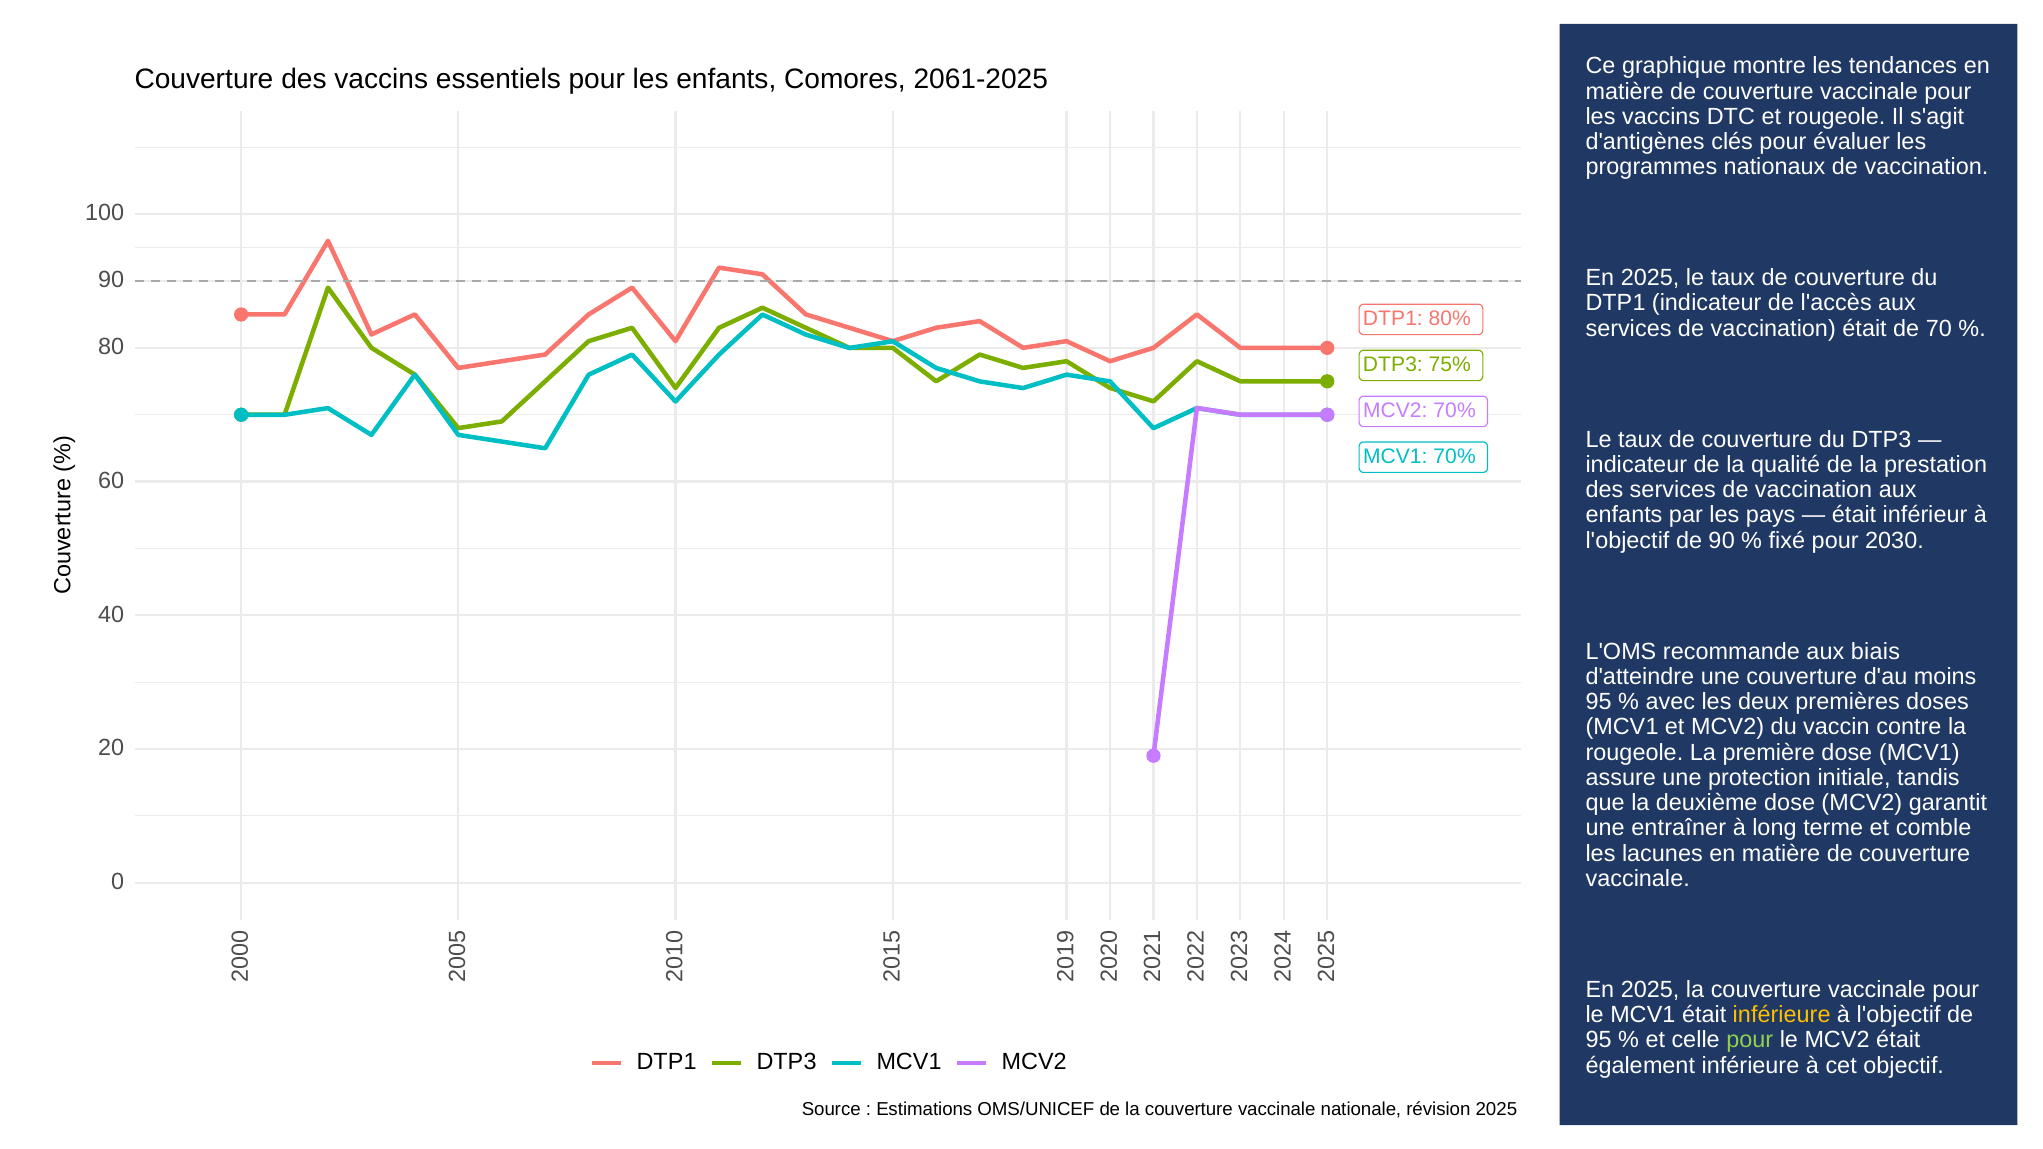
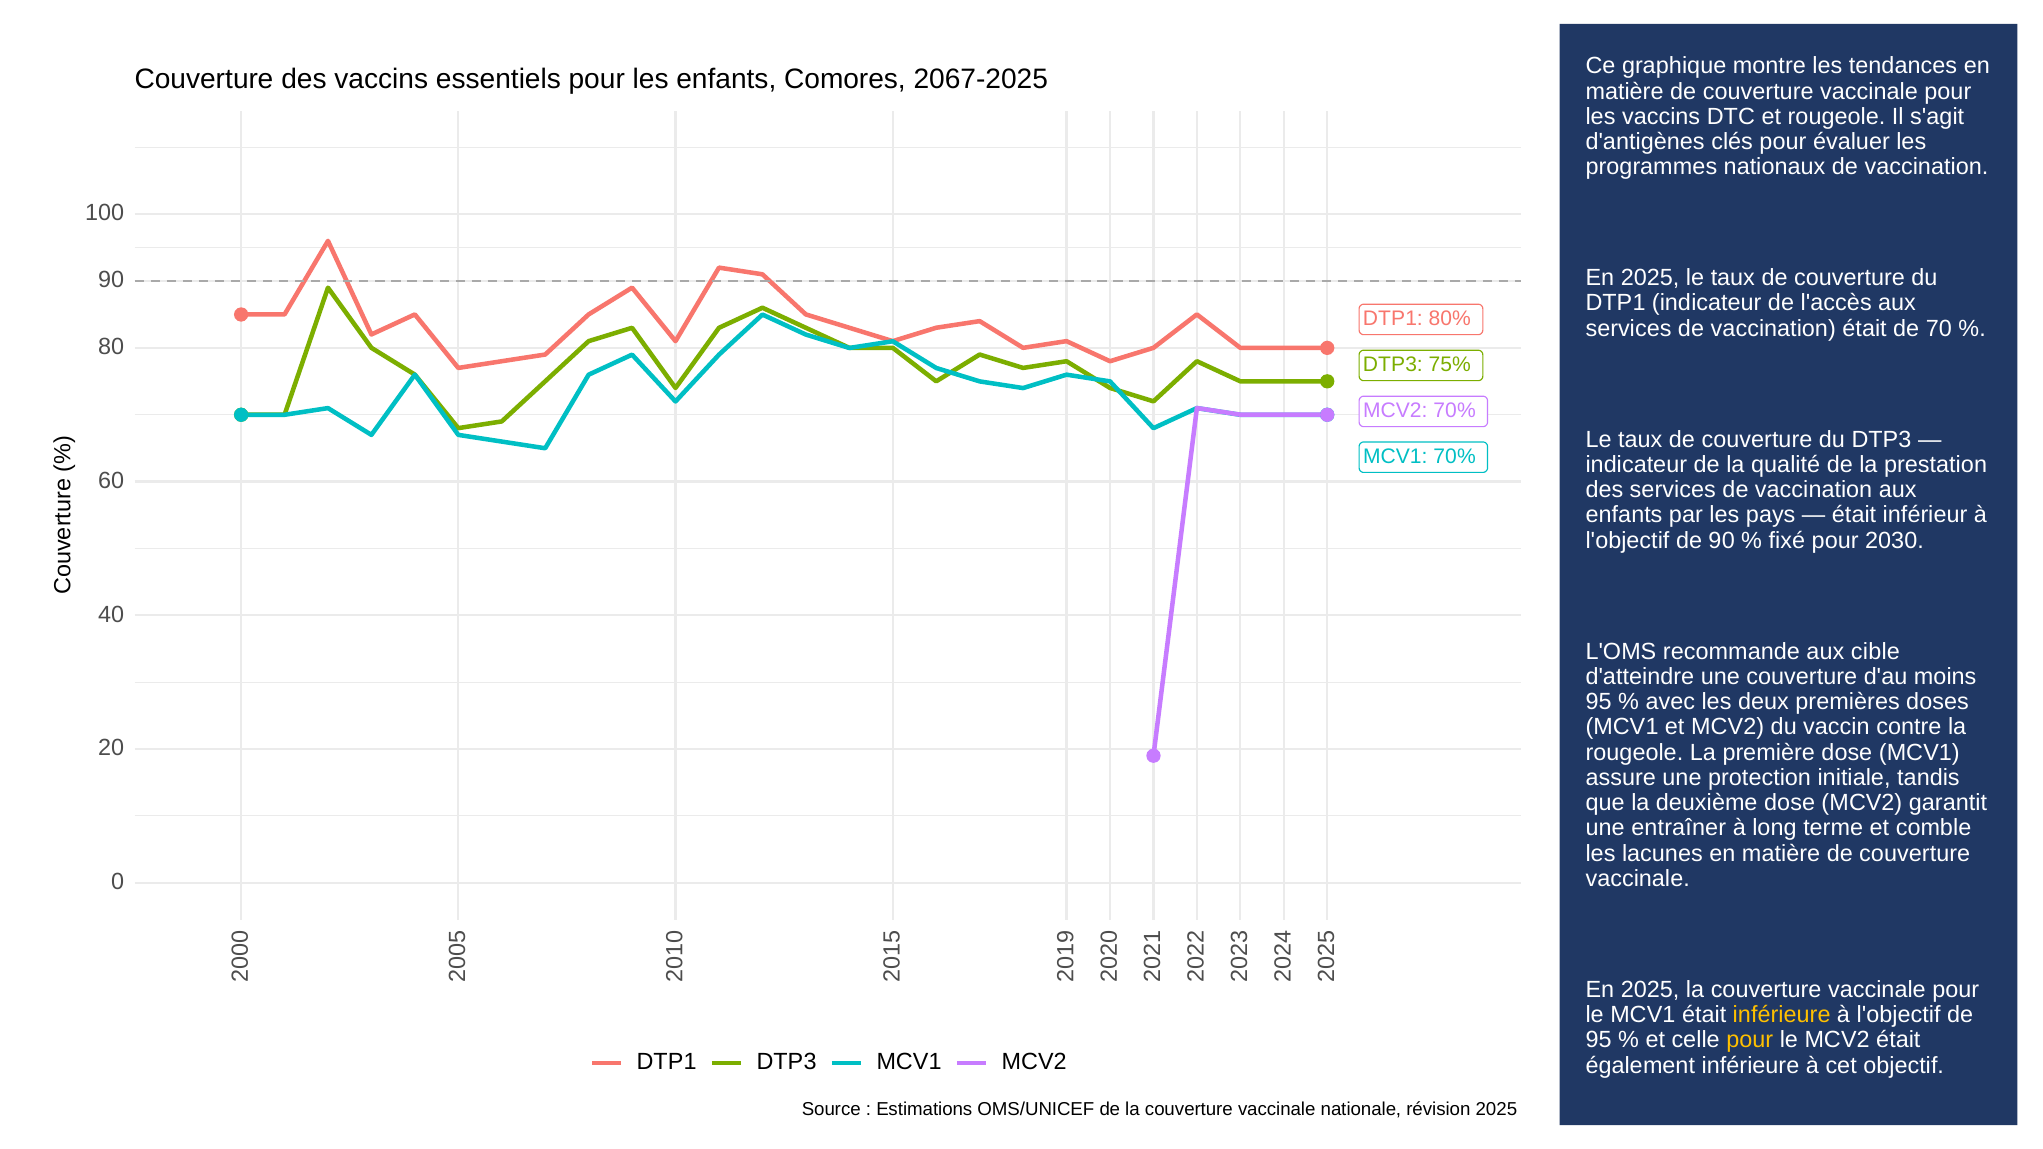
2061-2025: 2061-2025 -> 2067-2025
biais: biais -> cible
pour at (1750, 1040) colour: light green -> yellow
